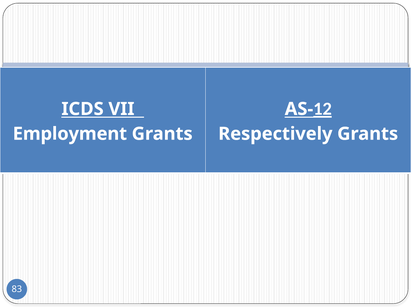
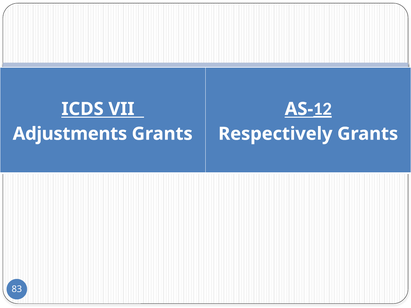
Employment: Employment -> Adjustments
